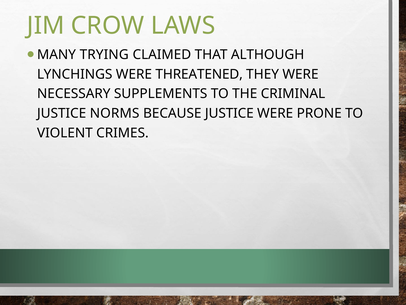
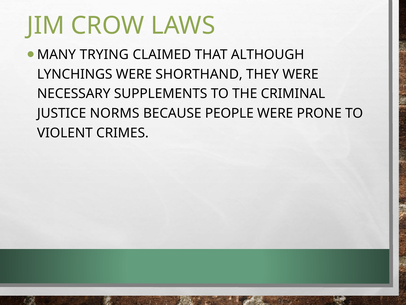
THREATENED: THREATENED -> SHORTHAND
BECAUSE JUSTICE: JUSTICE -> PEOPLE
